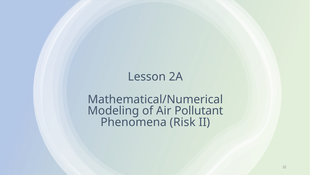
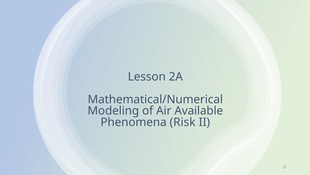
Pollutant: Pollutant -> Available
